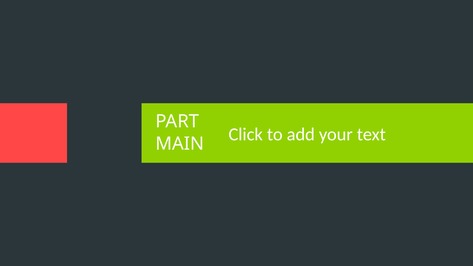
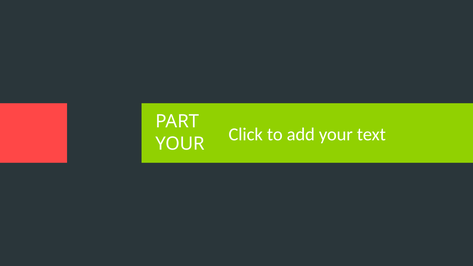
MAIN at (180, 144): MAIN -> YOUR
